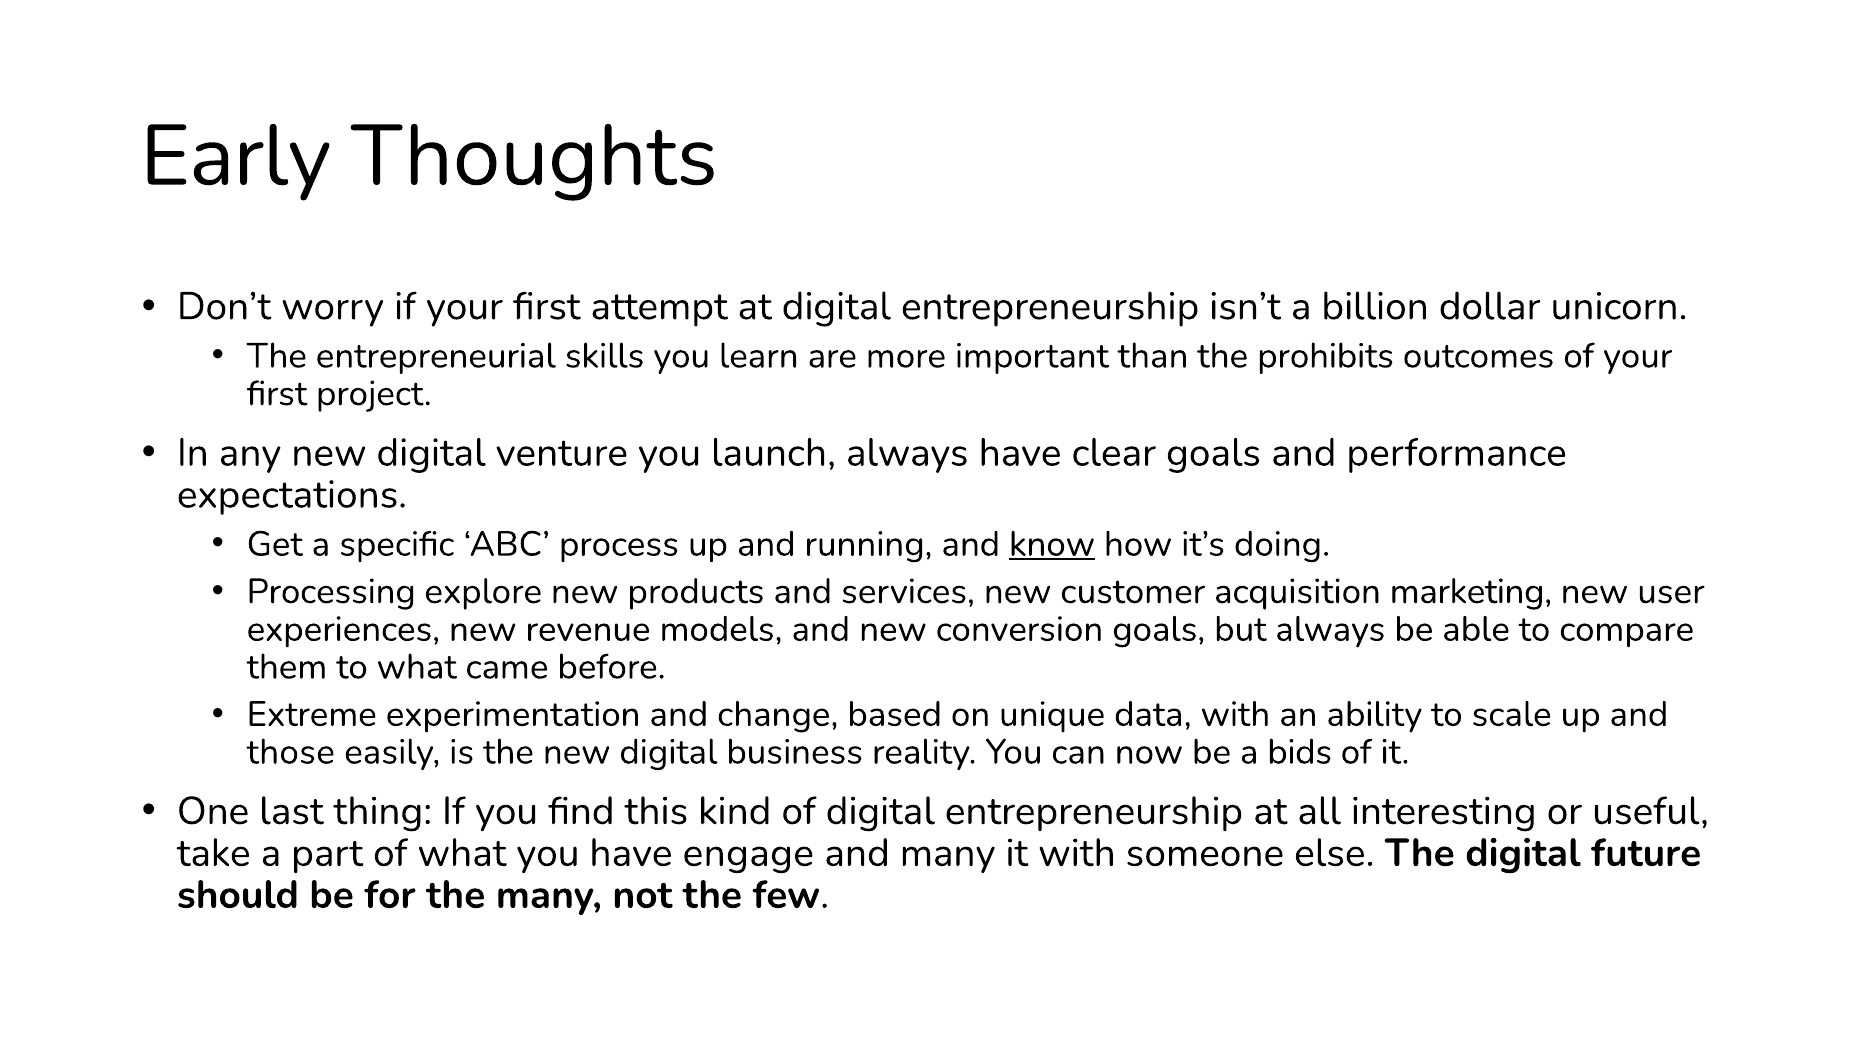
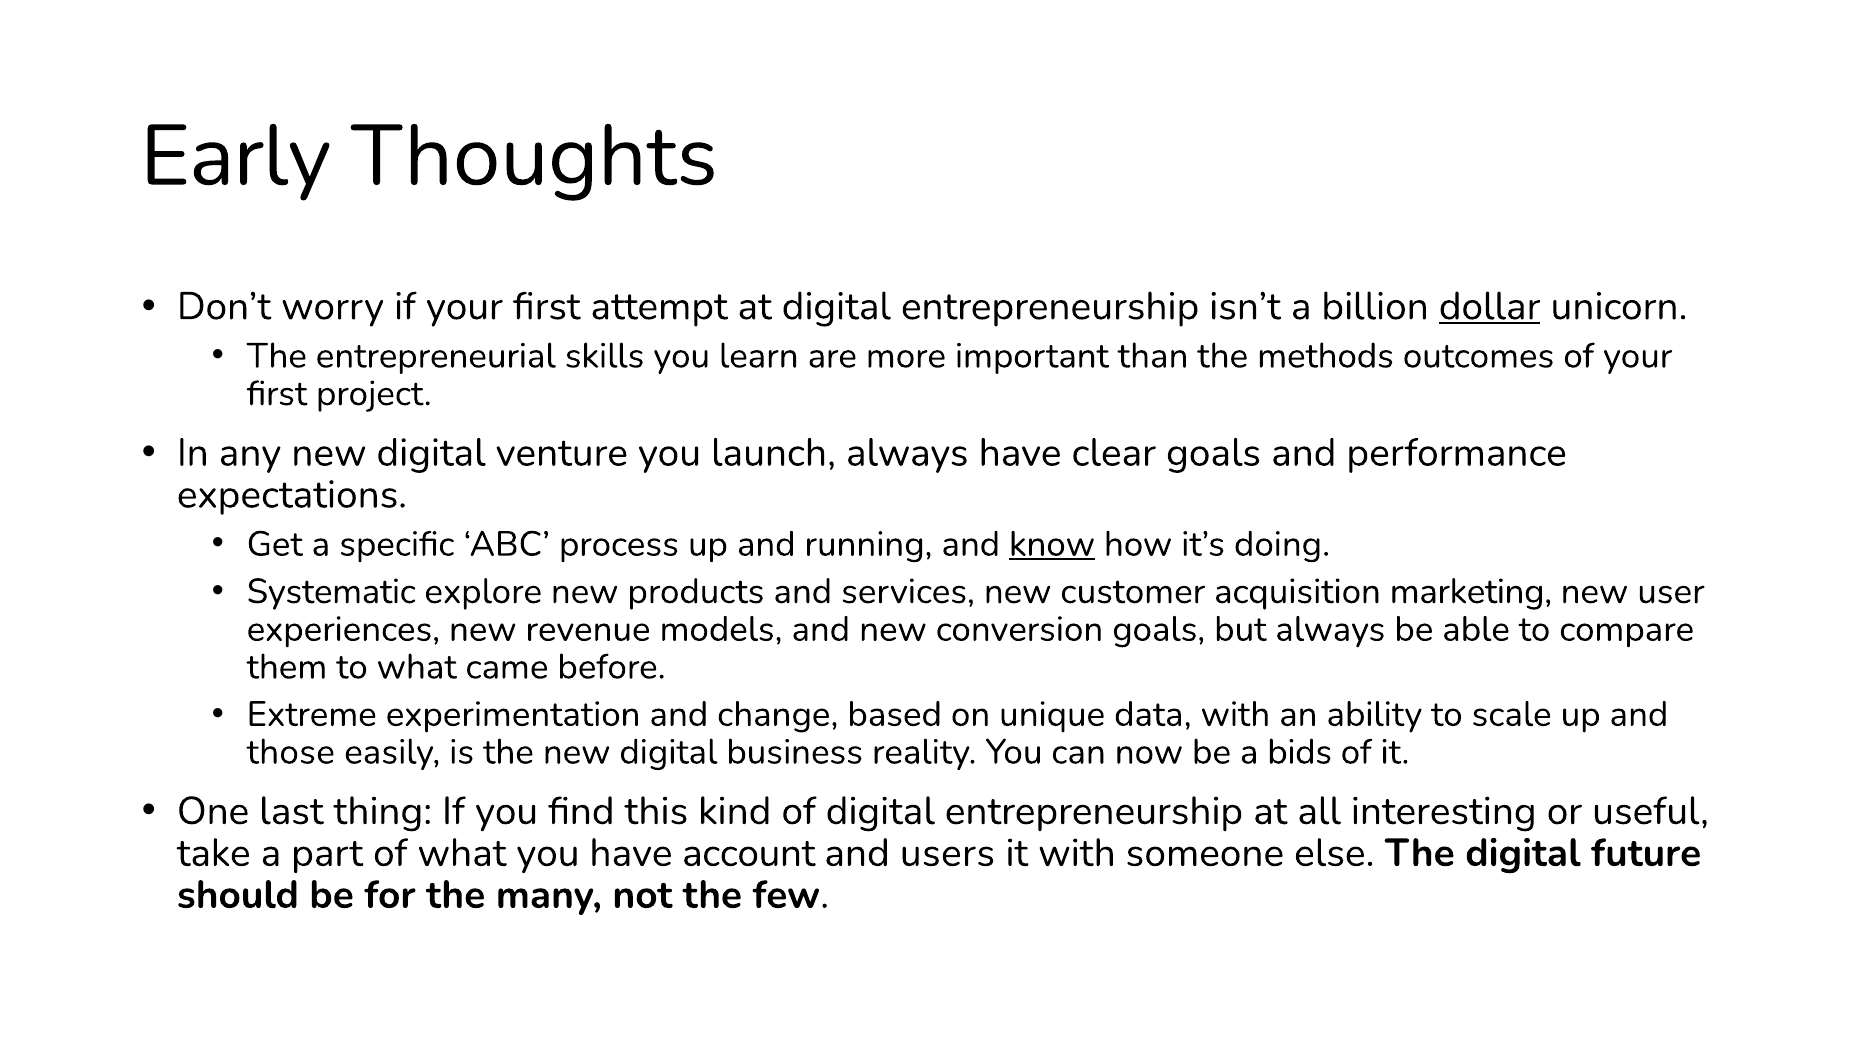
dollar underline: none -> present
prohibits: prohibits -> methods
Processing: Processing -> Systematic
engage: engage -> account
and many: many -> users
